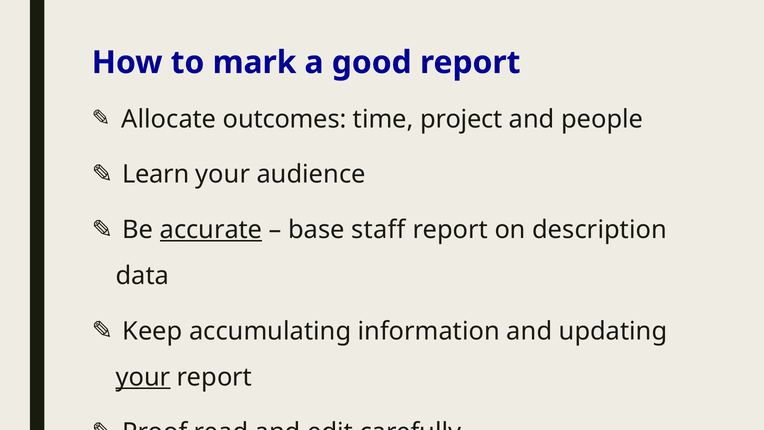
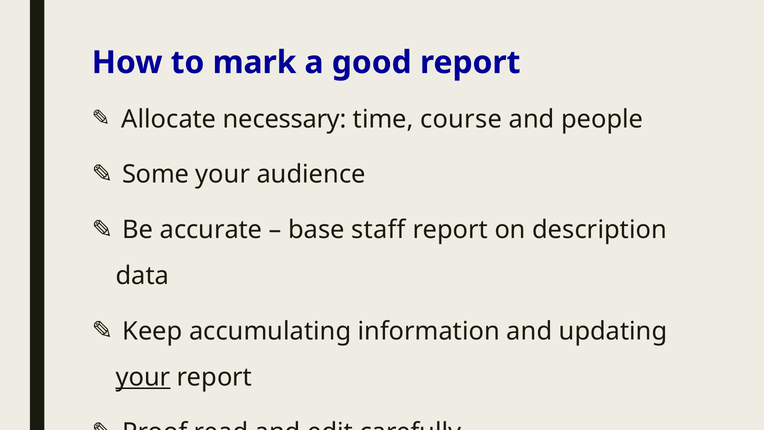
outcomes: outcomes -> necessary
project: project -> course
Learn: Learn -> Some
accurate underline: present -> none
